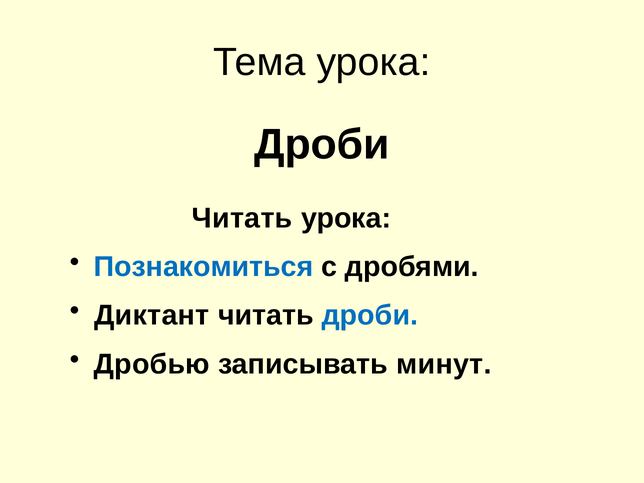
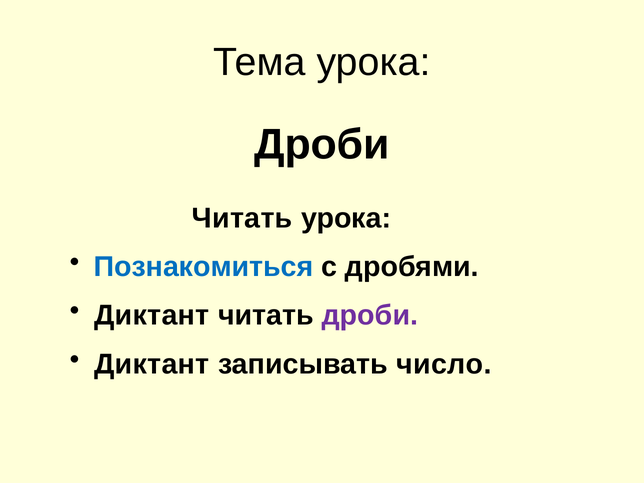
дроби at (370, 316) colour: blue -> purple
Дробью at (152, 364): Дробью -> Диктант
минут: минут -> число
